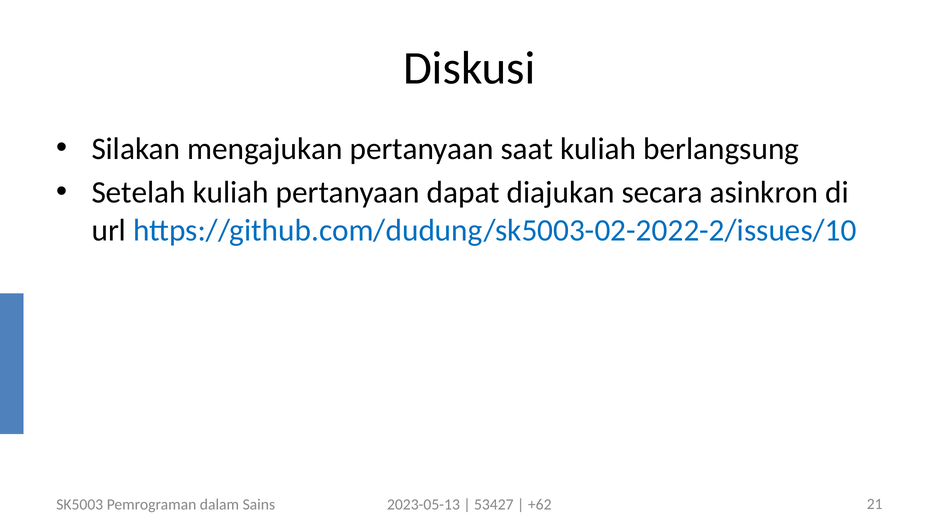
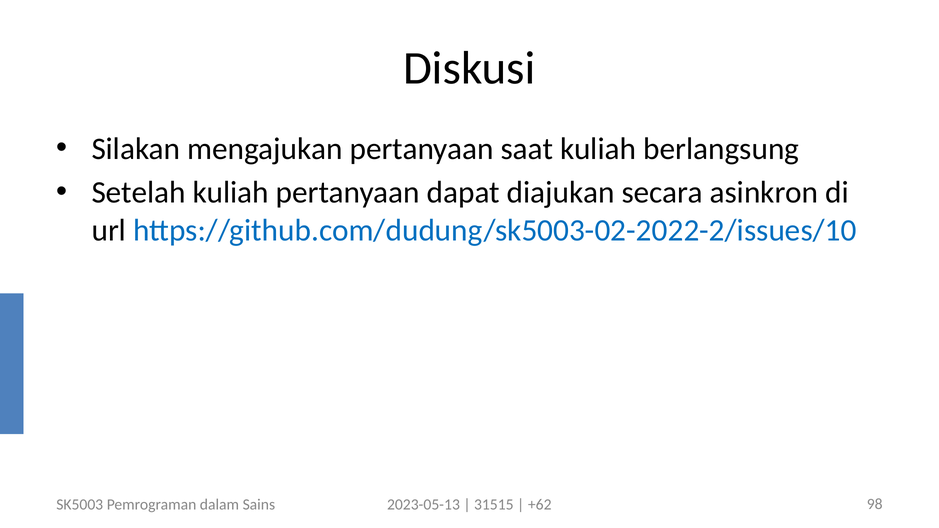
53427: 53427 -> 31515
21: 21 -> 98
